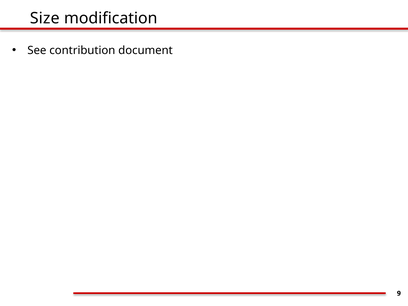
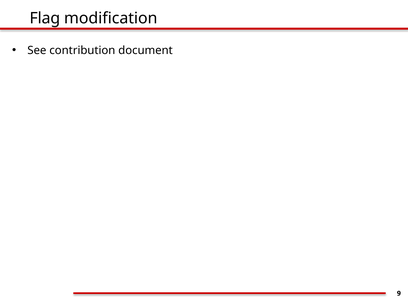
Size: Size -> Flag
